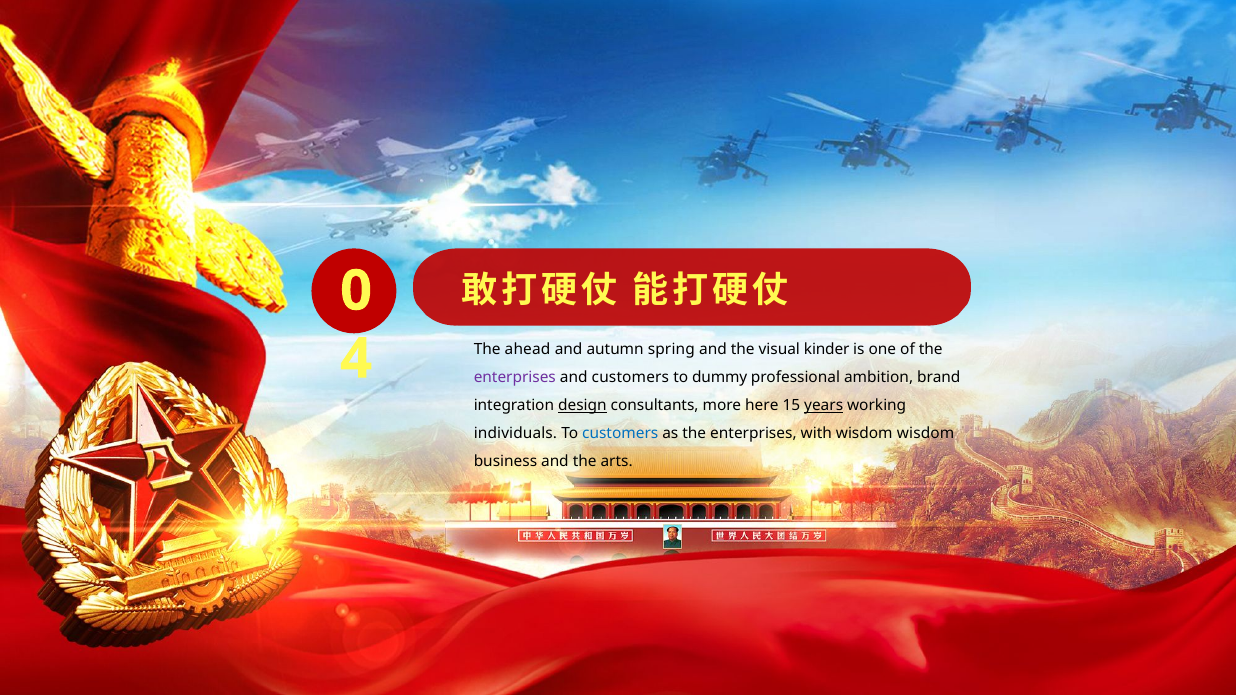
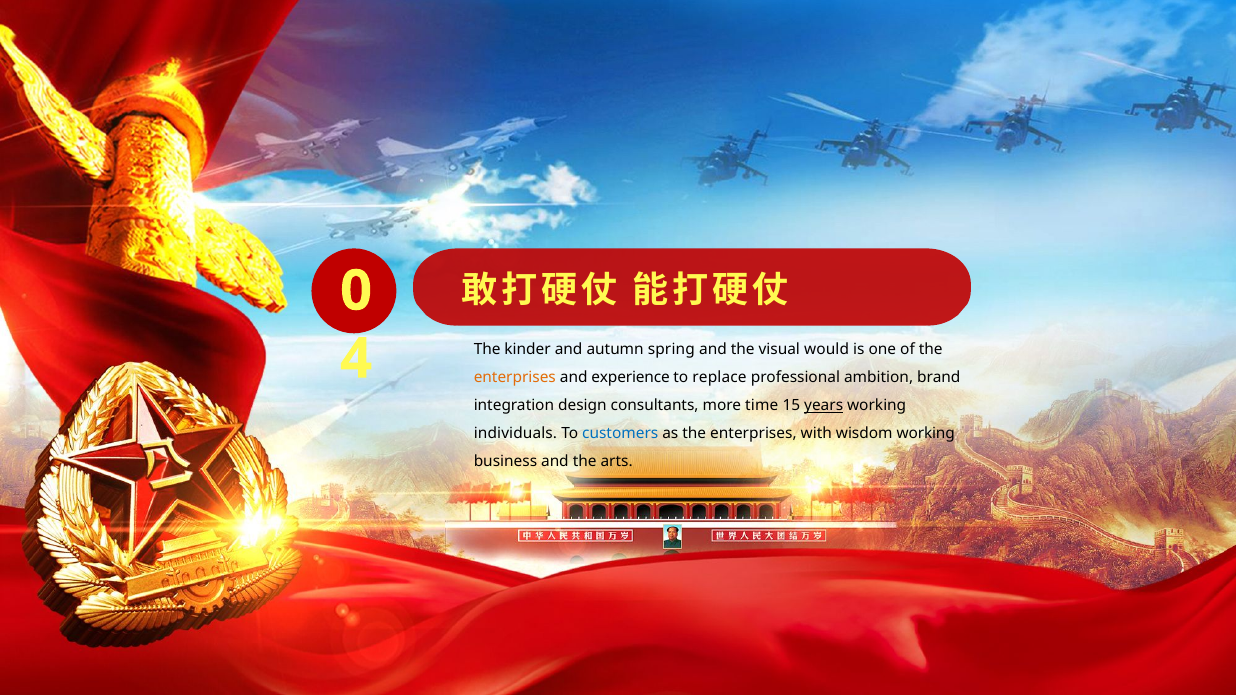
ahead: ahead -> kinder
kinder: kinder -> would
enterprises at (515, 378) colour: purple -> orange
and customers: customers -> experience
dummy: dummy -> replace
design underline: present -> none
here: here -> time
wisdom wisdom: wisdom -> working
